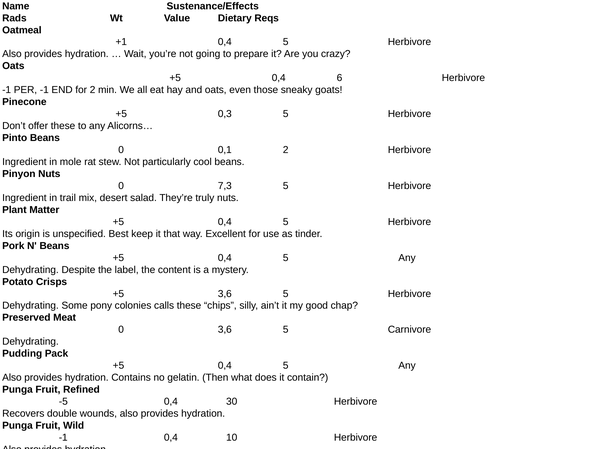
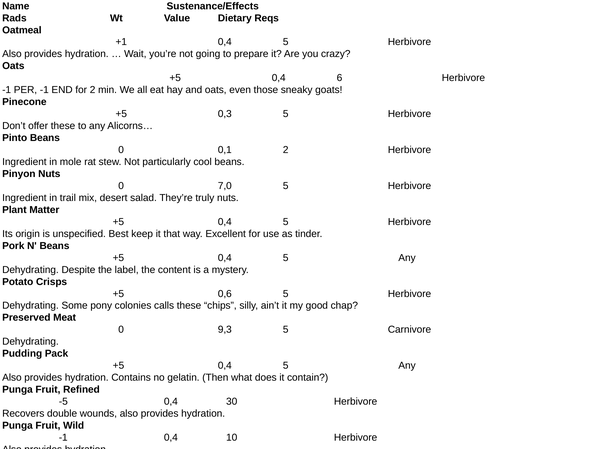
7,3: 7,3 -> 7,0
+5 3,6: 3,6 -> 0,6
0 3,6: 3,6 -> 9,3
